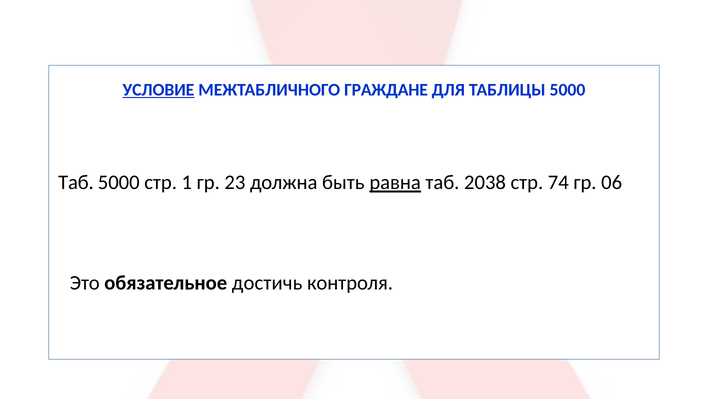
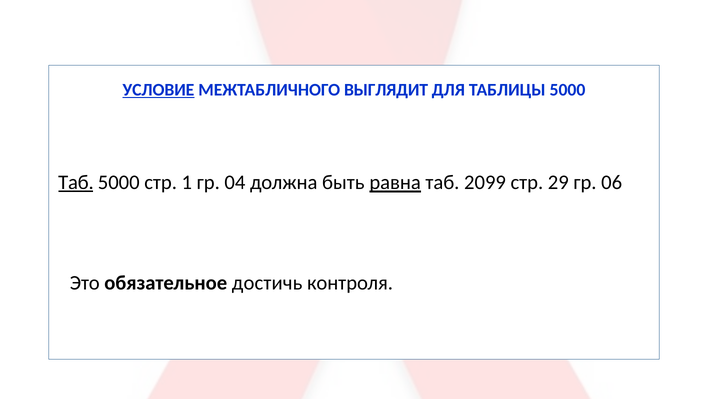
ГРАЖДАНЕ: ГРАЖДАНЕ -> ВЫГЛЯДИТ
Таб at (76, 182) underline: none -> present
23: 23 -> 04
2038: 2038 -> 2099
74: 74 -> 29
